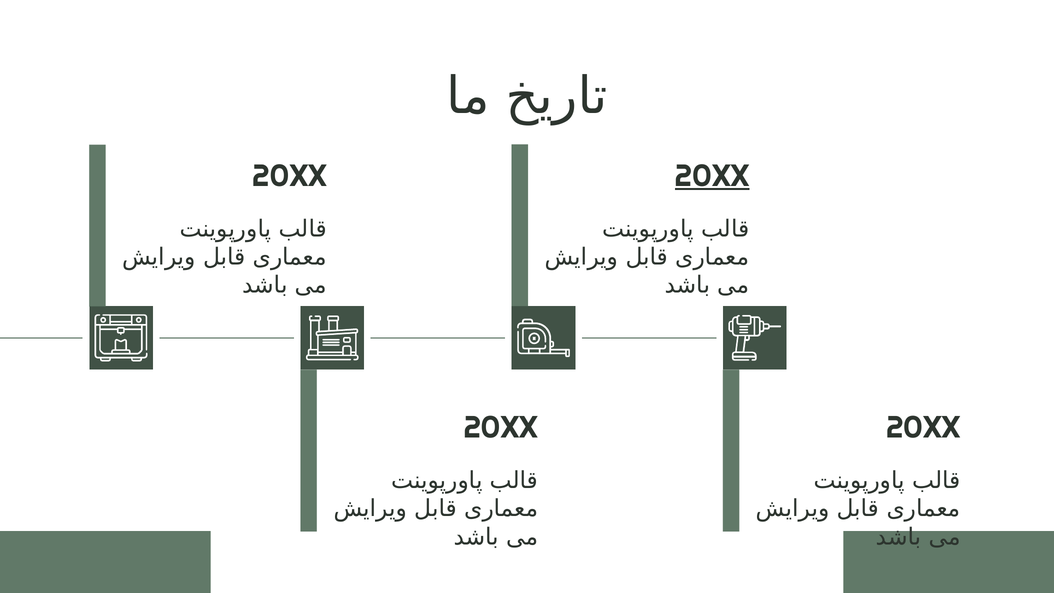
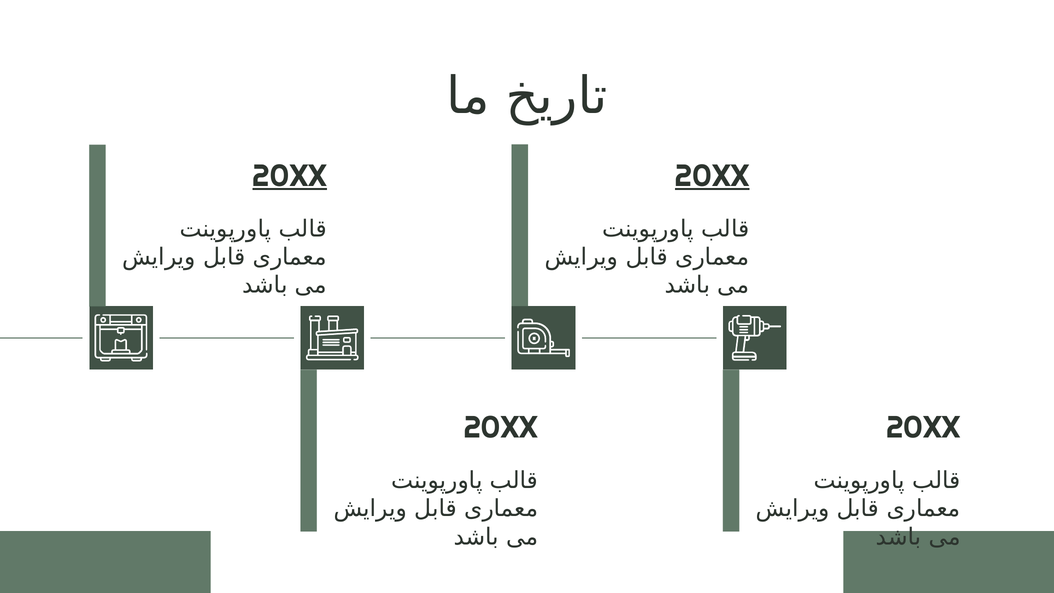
20XX at (290, 176) underline: none -> present
